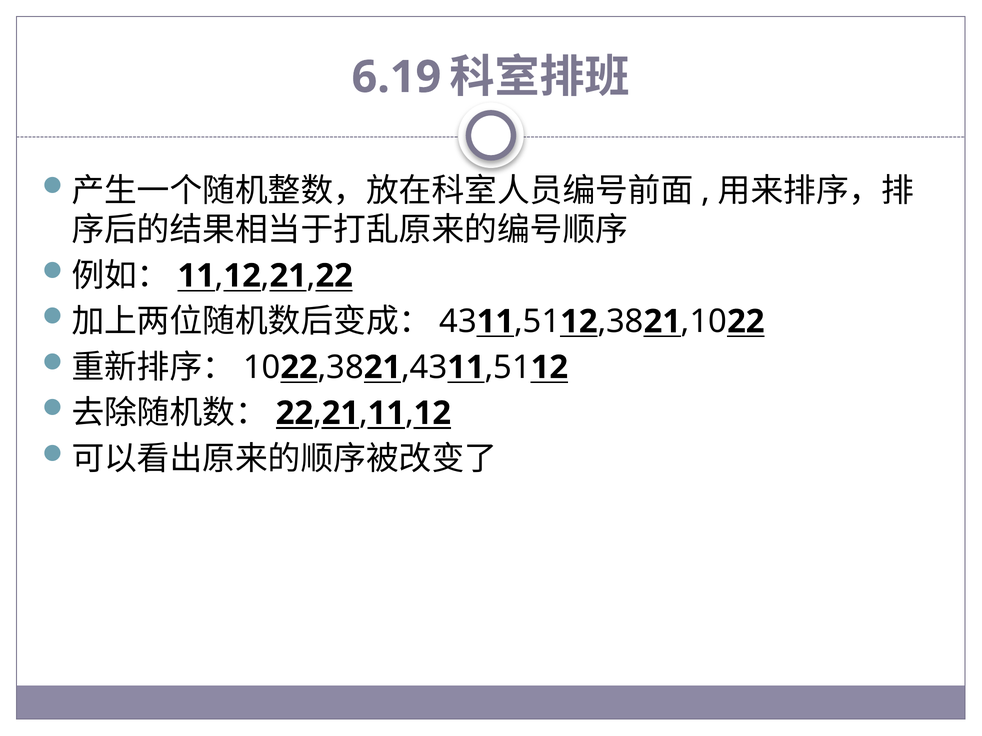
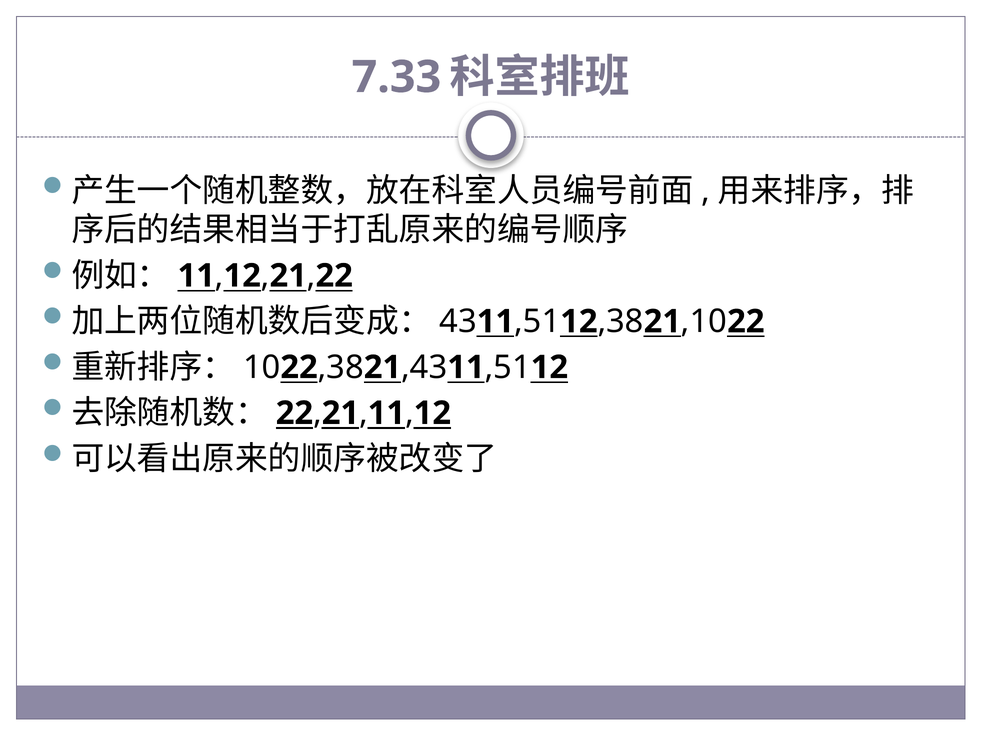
6.19: 6.19 -> 7.33
